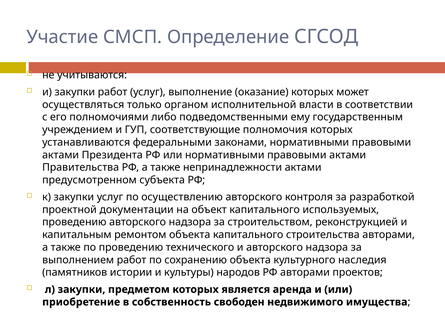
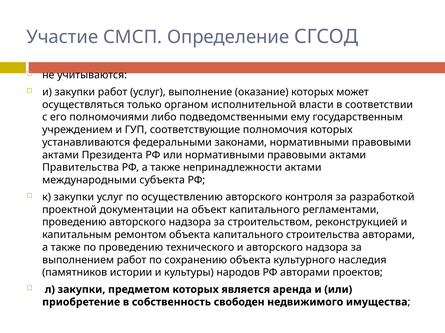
предусмотренном: предусмотренном -> международными
используемых: используемых -> регламентами
